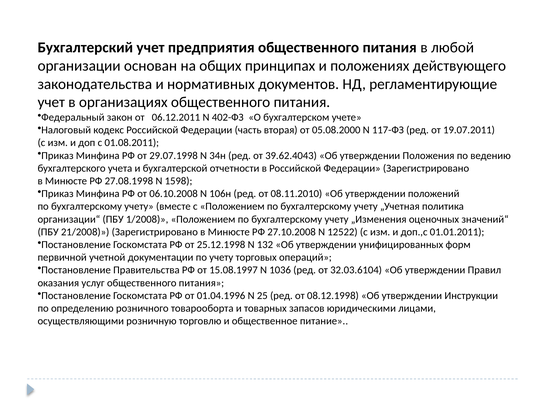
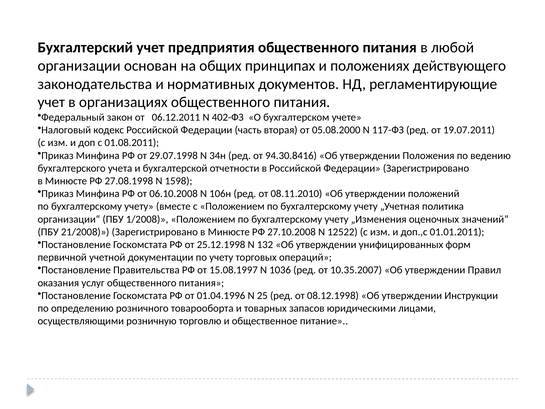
39.62.4043: 39.62.4043 -> 94.30.8416
32.03.6104: 32.03.6104 -> 10.35.2007
